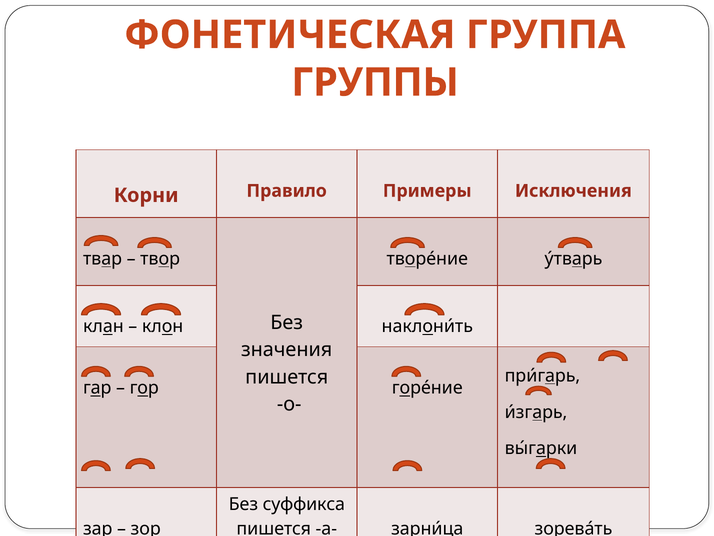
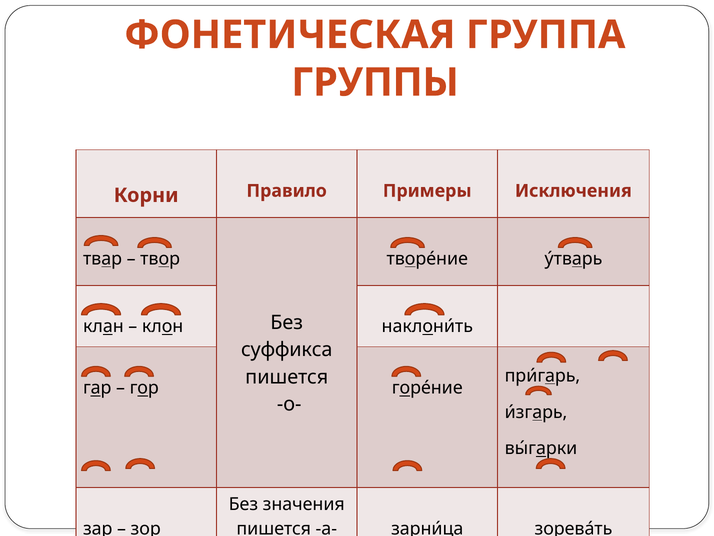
значения: значения -> суффикса
суффикса: суффикса -> значения
